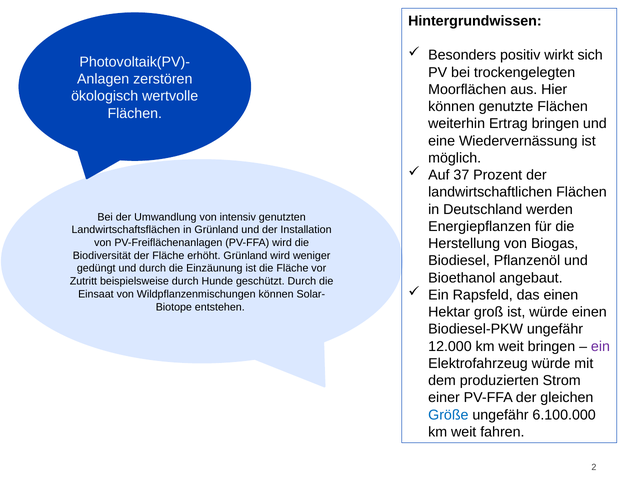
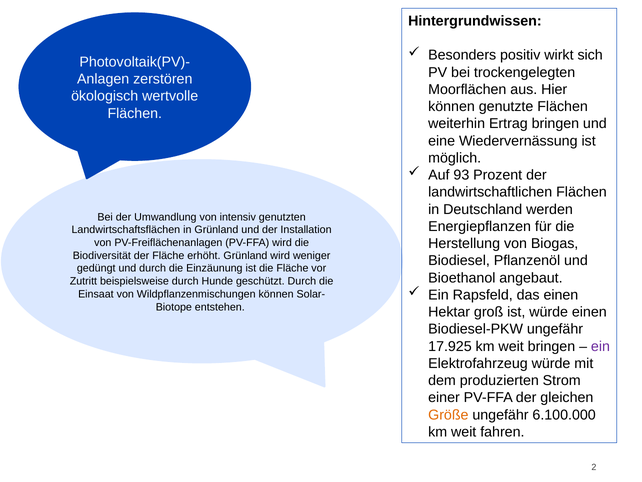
37: 37 -> 93
12.000: 12.000 -> 17.925
Größe colour: blue -> orange
